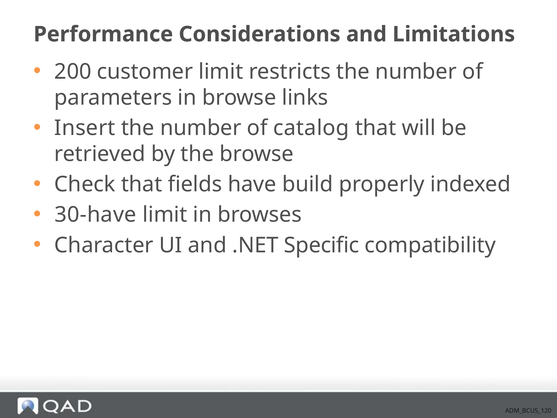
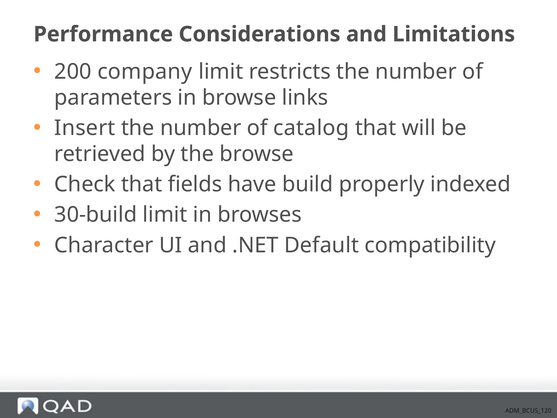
customer: customer -> company
30-have: 30-have -> 30-build
Specific: Specific -> Default
